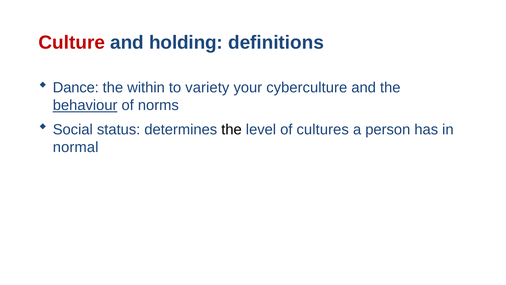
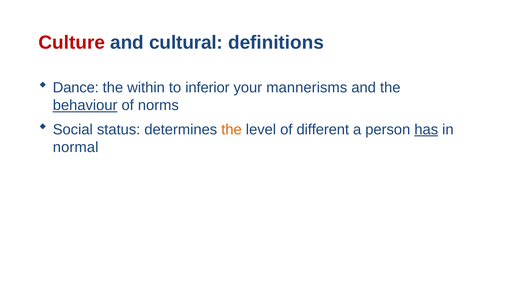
holding: holding -> cultural
variety: variety -> inferior
cyberculture: cyberculture -> mannerisms
the at (232, 129) colour: black -> orange
cultures: cultures -> different
has underline: none -> present
